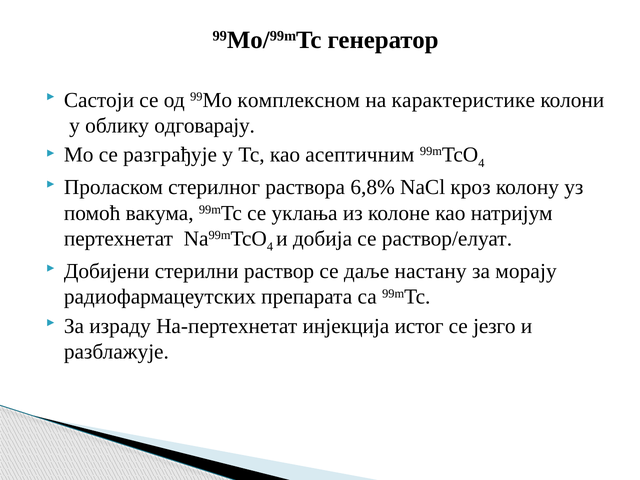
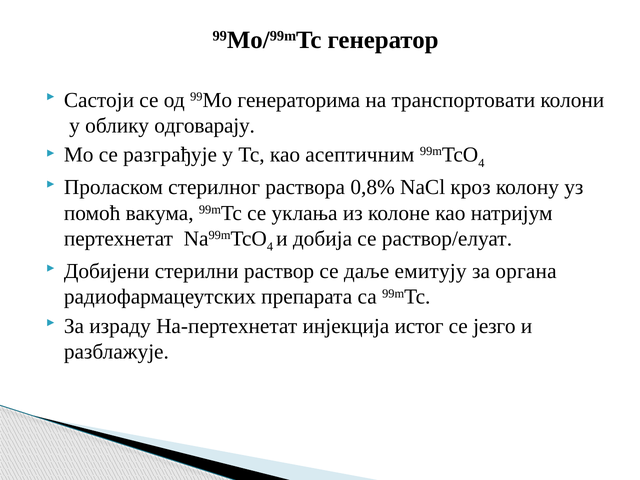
комплексном: комплексном -> генераторима
карактеристике: карактеристике -> транспортовати
6,8%: 6,8% -> 0,8%
настану: настану -> емитују
морају: морају -> органа
